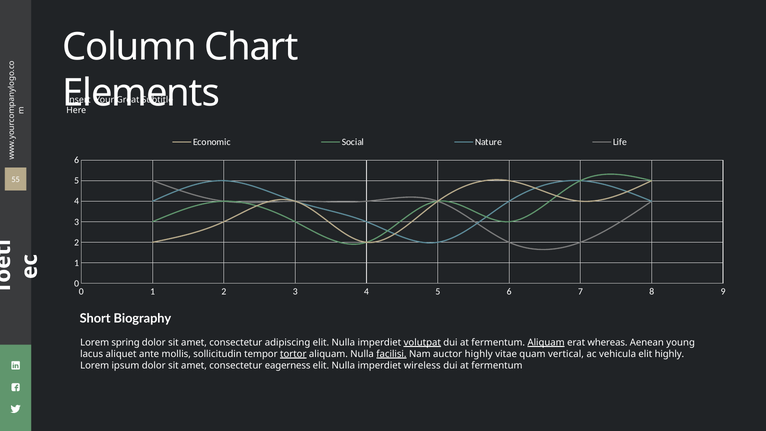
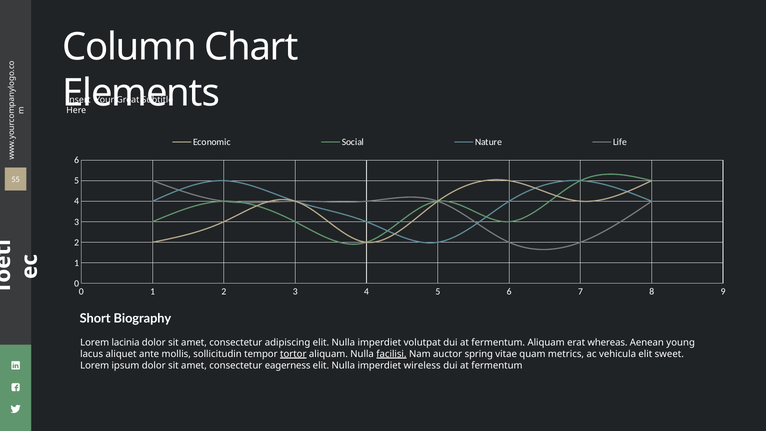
spring: spring -> lacinia
volutpat underline: present -> none
Aliquam at (546, 342) underline: present -> none
auctor highly: highly -> spring
vertical: vertical -> metrics
elit highly: highly -> sweet
